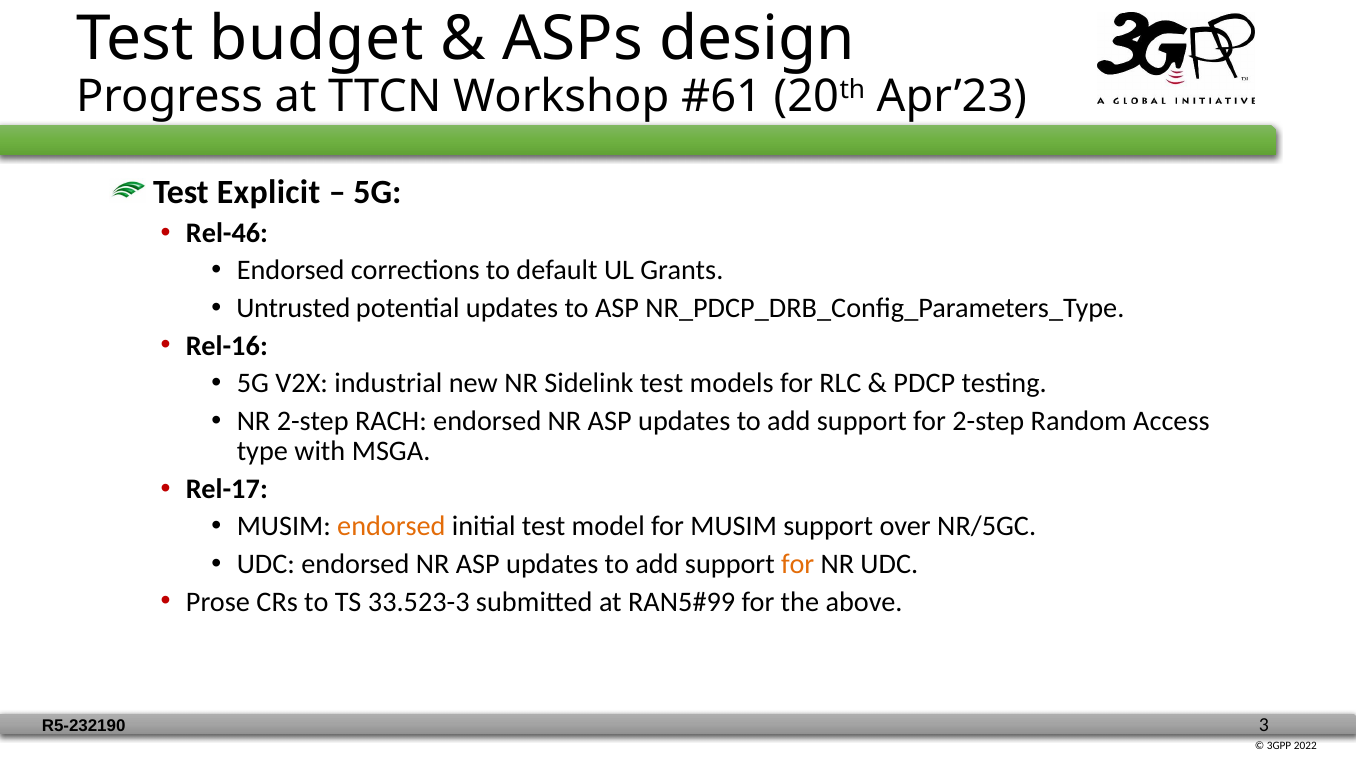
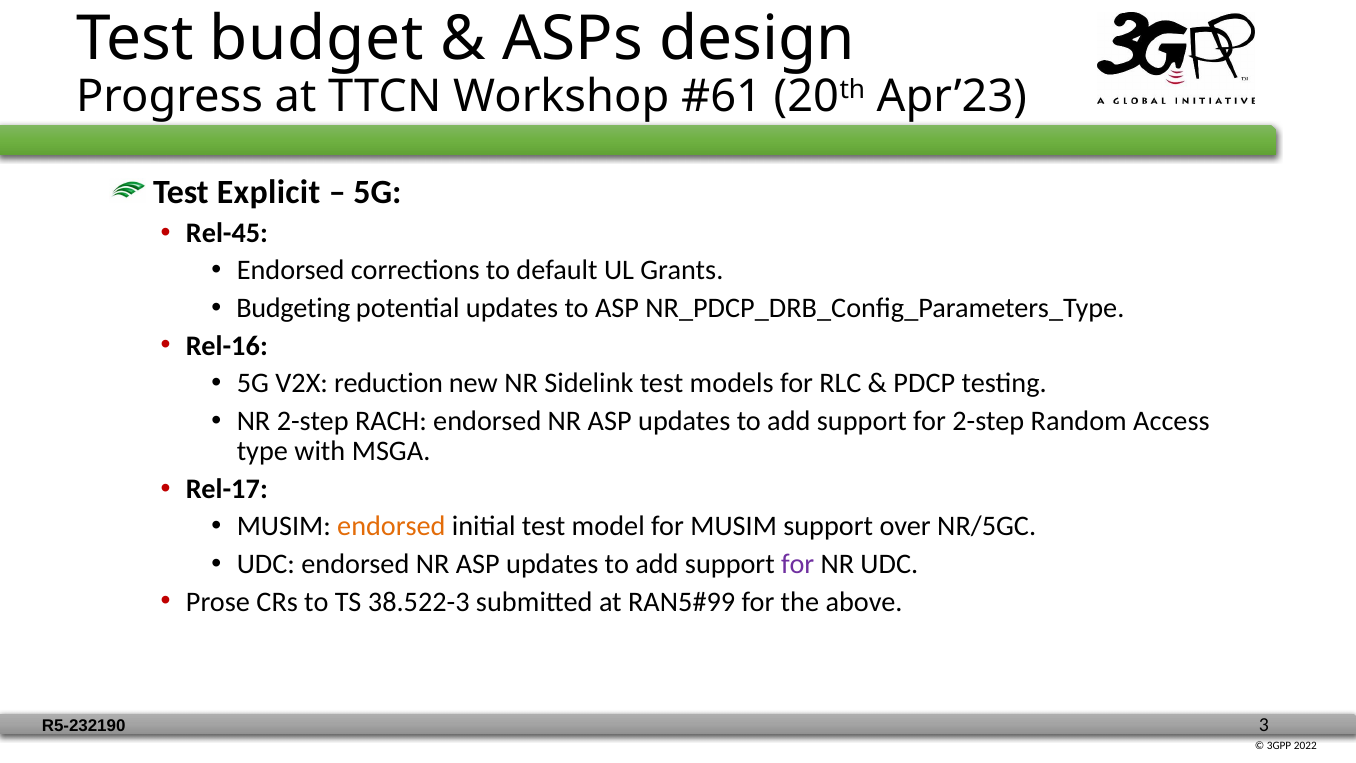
Rel-46: Rel-46 -> Rel-45
Untrusted: Untrusted -> Budgeting
industrial: industrial -> reduction
for at (798, 564) colour: orange -> purple
33.523-3: 33.523-3 -> 38.522-3
